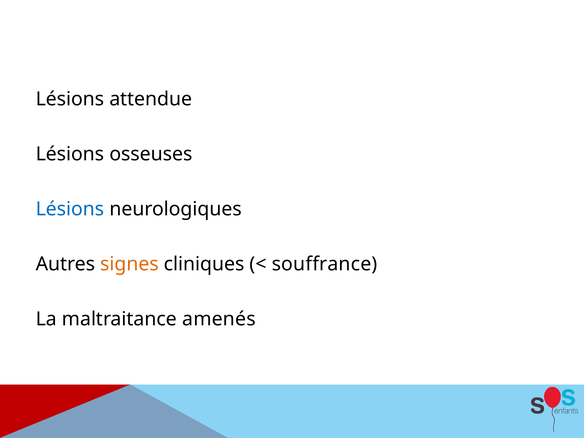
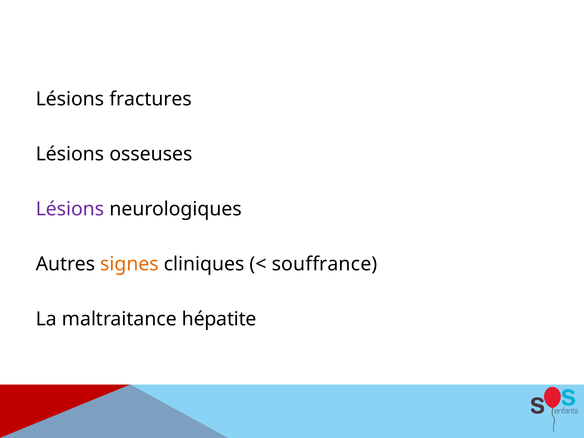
attendue: attendue -> fractures
Lésions at (70, 209) colour: blue -> purple
amenés: amenés -> hépatite
